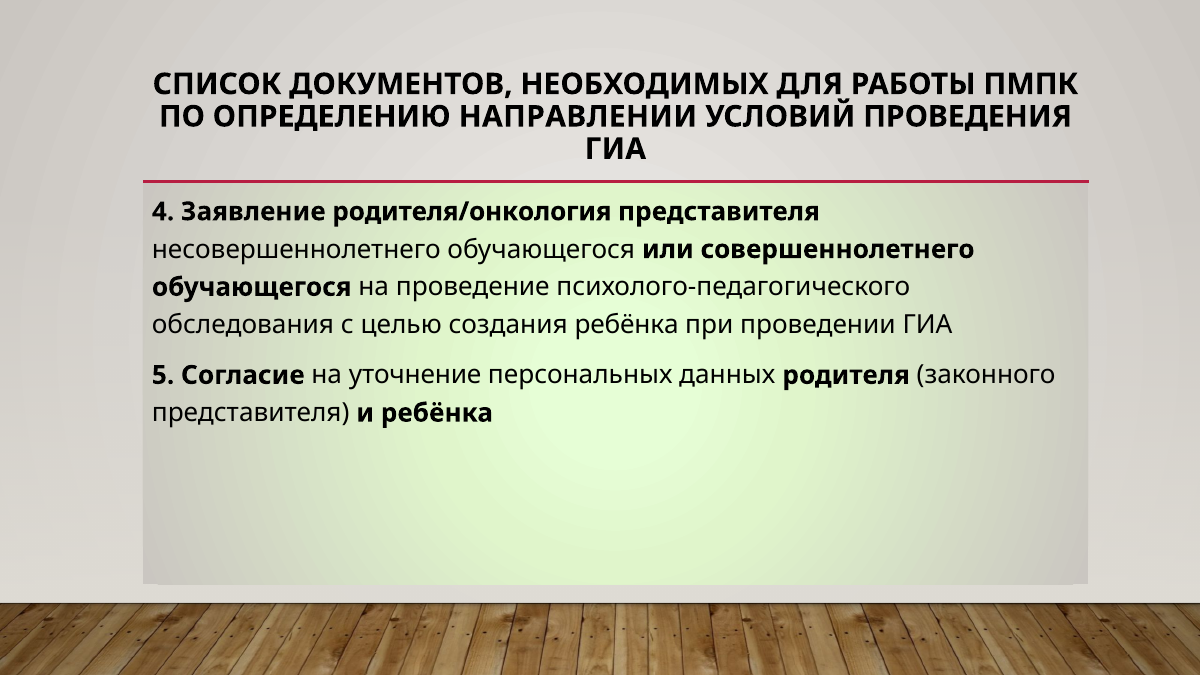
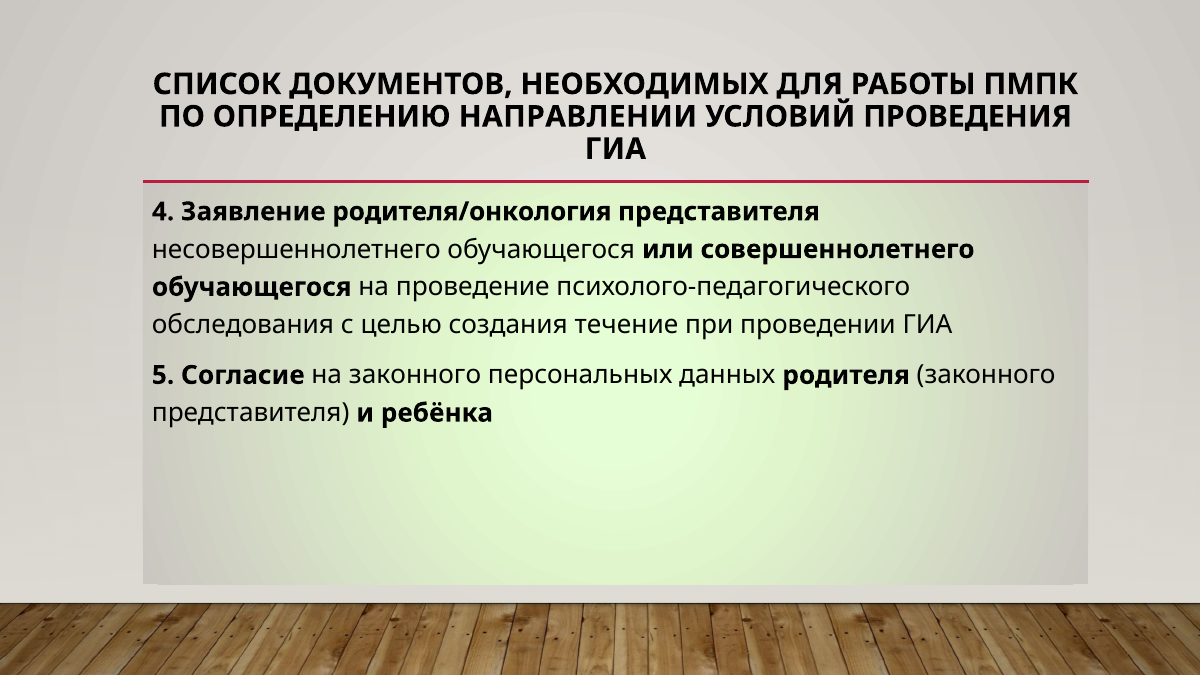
создания ребёнка: ребёнка -> течение
на уточнение: уточнение -> законного
